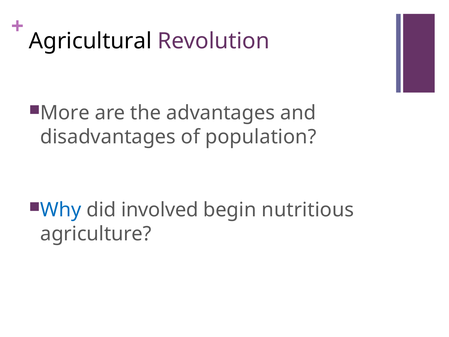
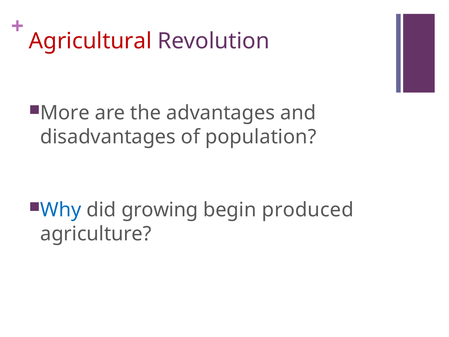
Agricultural colour: black -> red
involved: involved -> growing
nutritious: nutritious -> produced
